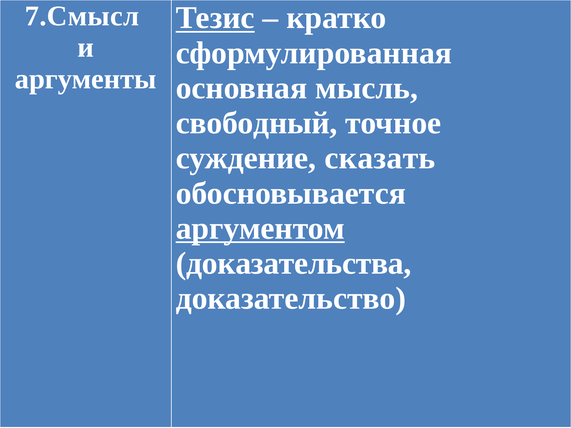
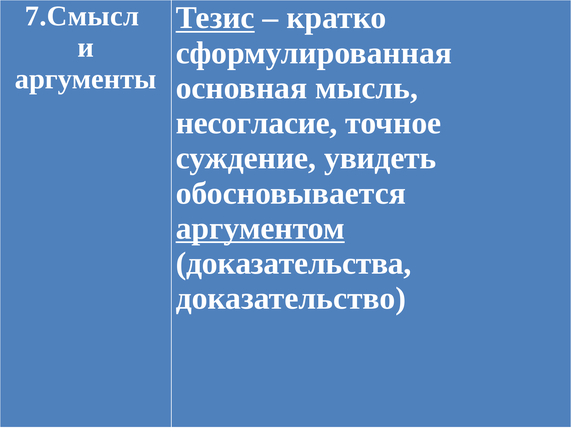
свободный: свободный -> несогласие
сказать: сказать -> увидеть
